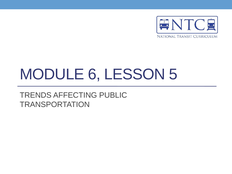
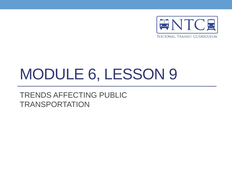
5: 5 -> 9
